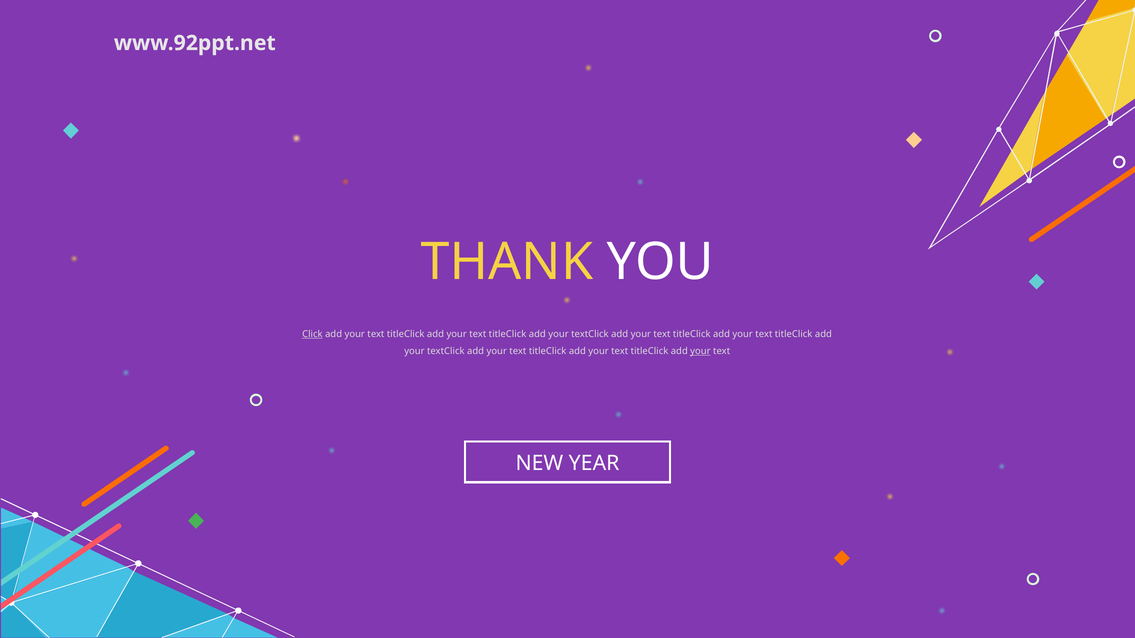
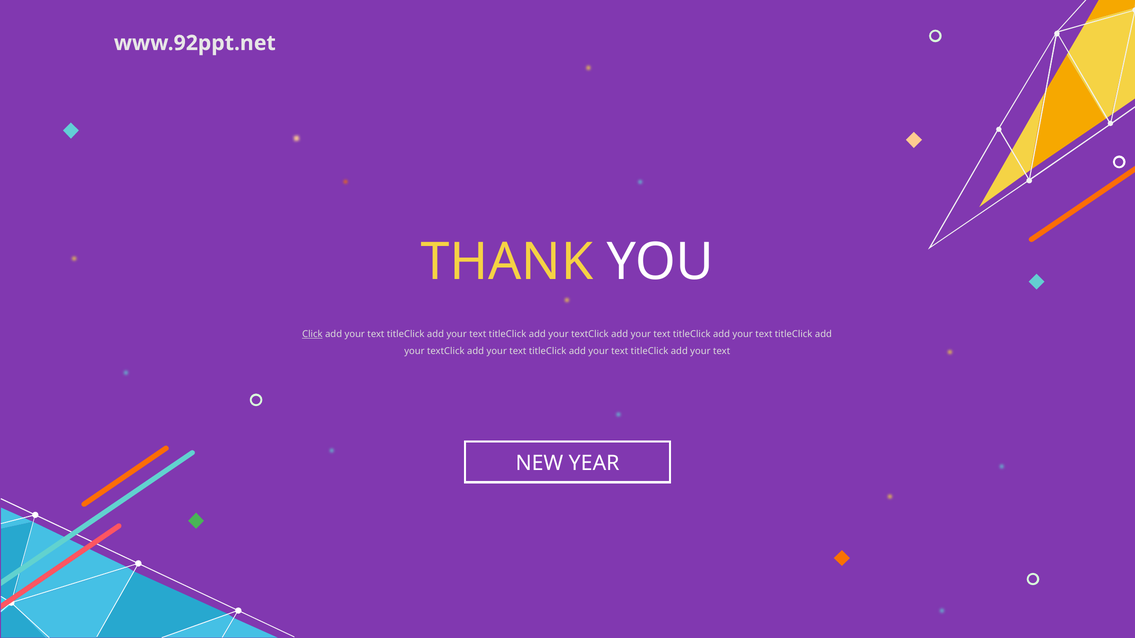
your at (700, 351) underline: present -> none
